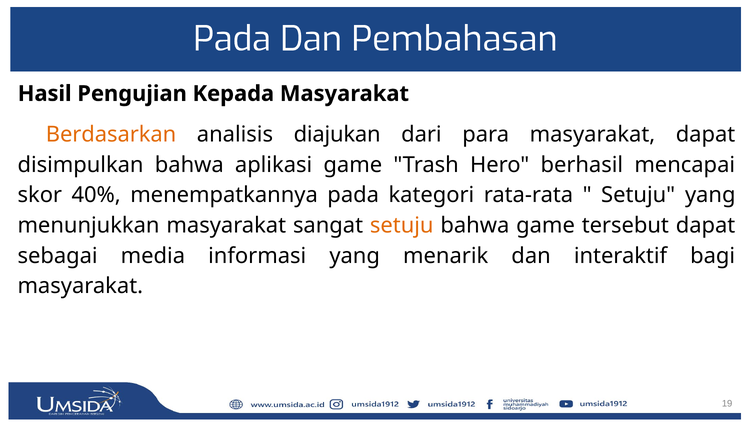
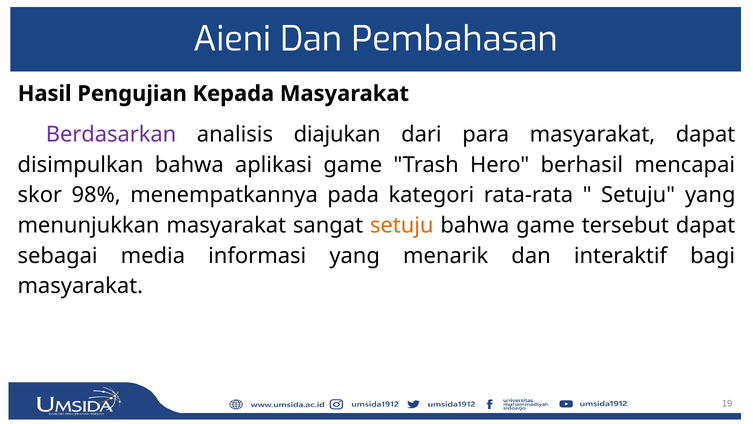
Pada at (232, 39): Pada -> Aieni
Berdasarkan colour: orange -> purple
40%: 40% -> 98%
